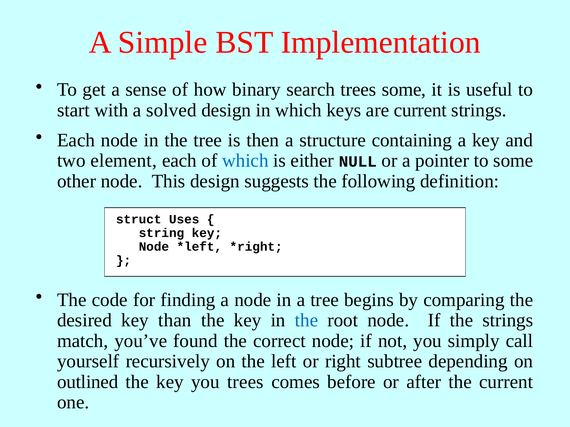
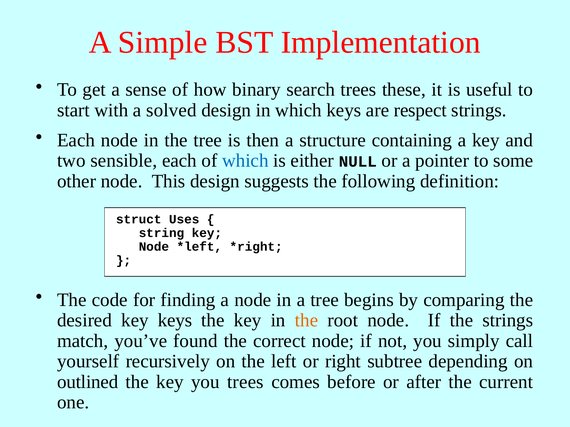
trees some: some -> these
are current: current -> respect
element: element -> sensible
key than: than -> keys
the at (306, 321) colour: blue -> orange
